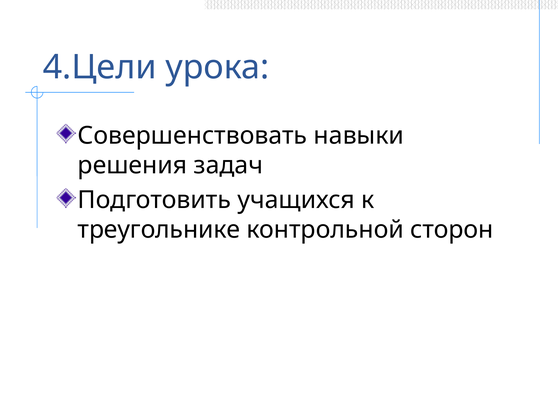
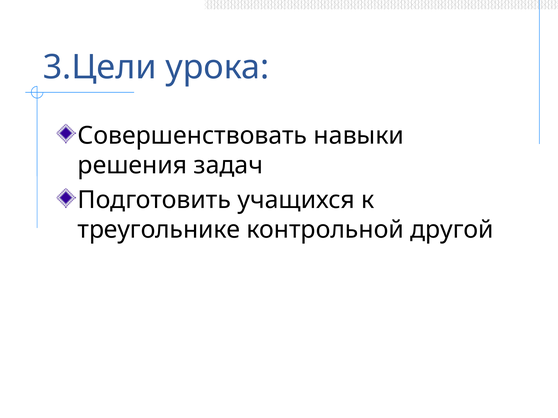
4.Цели: 4.Цели -> 3.Цели
сторон: сторон -> другой
